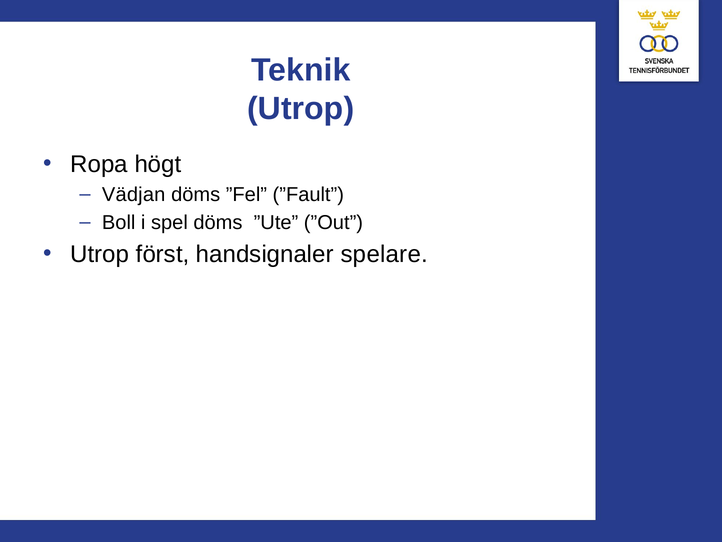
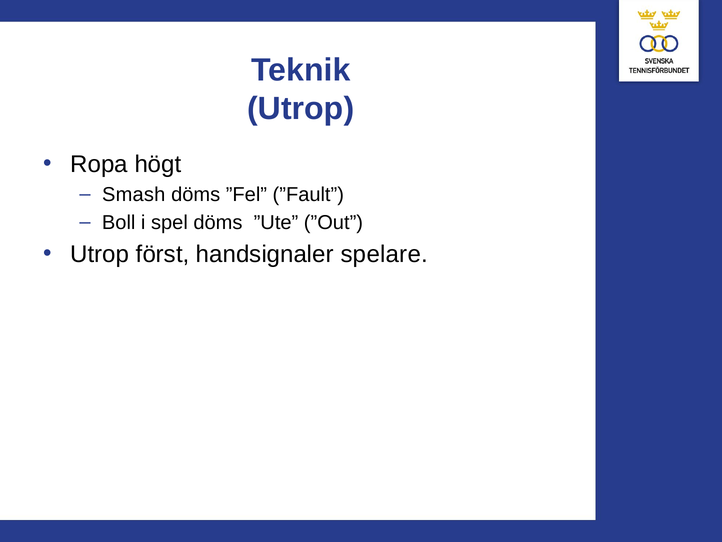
Vädjan: Vädjan -> Smash
